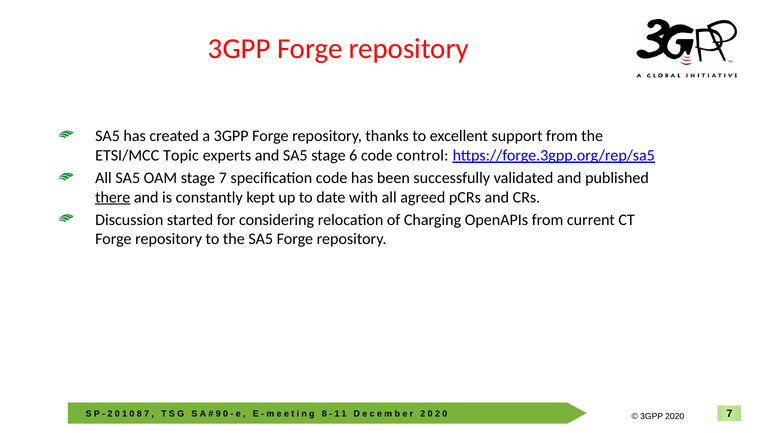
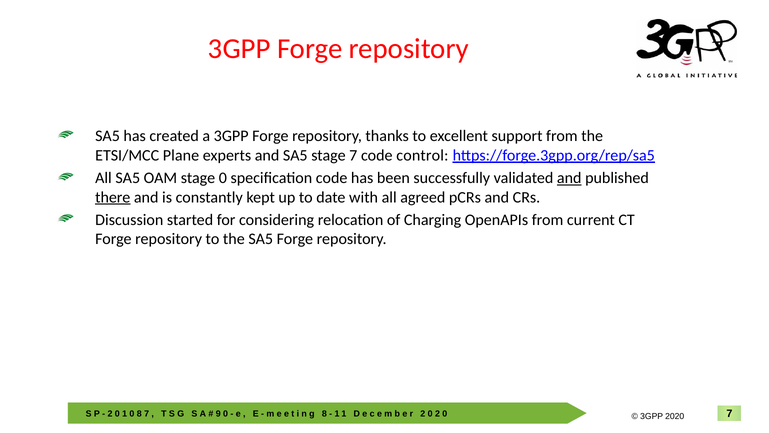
Topic: Topic -> Plane
stage 6: 6 -> 7
stage 7: 7 -> 0
and at (569, 178) underline: none -> present
